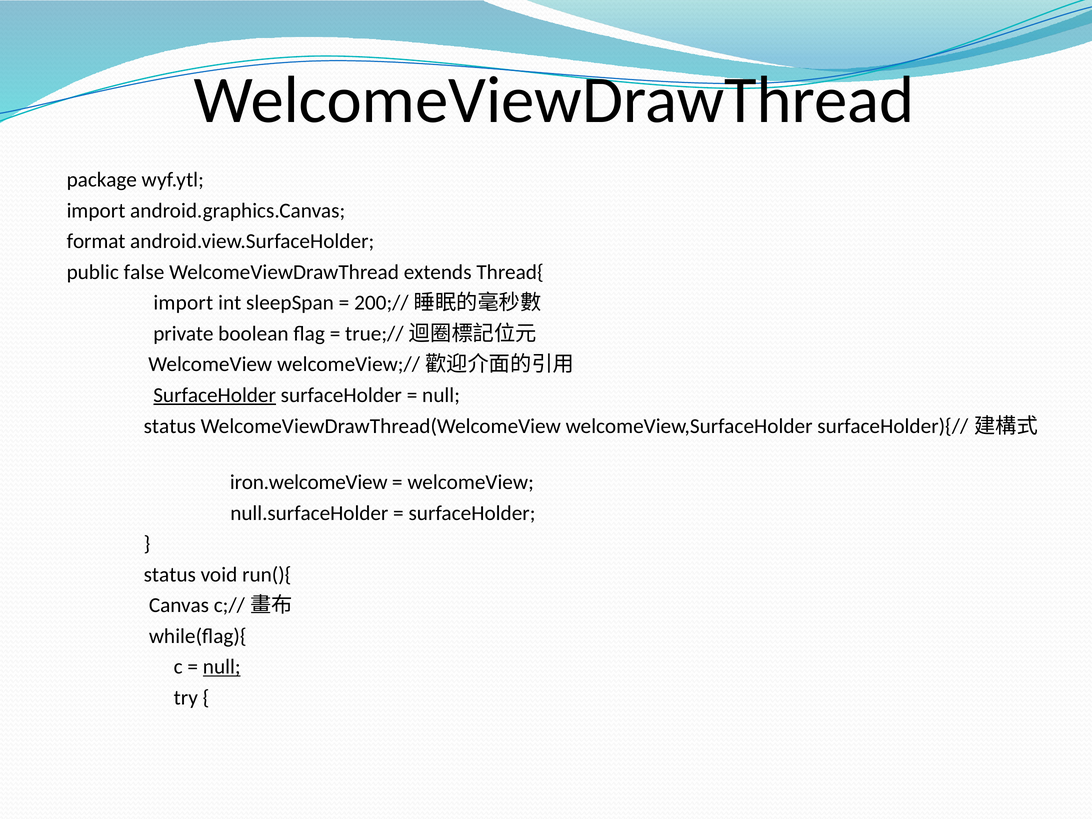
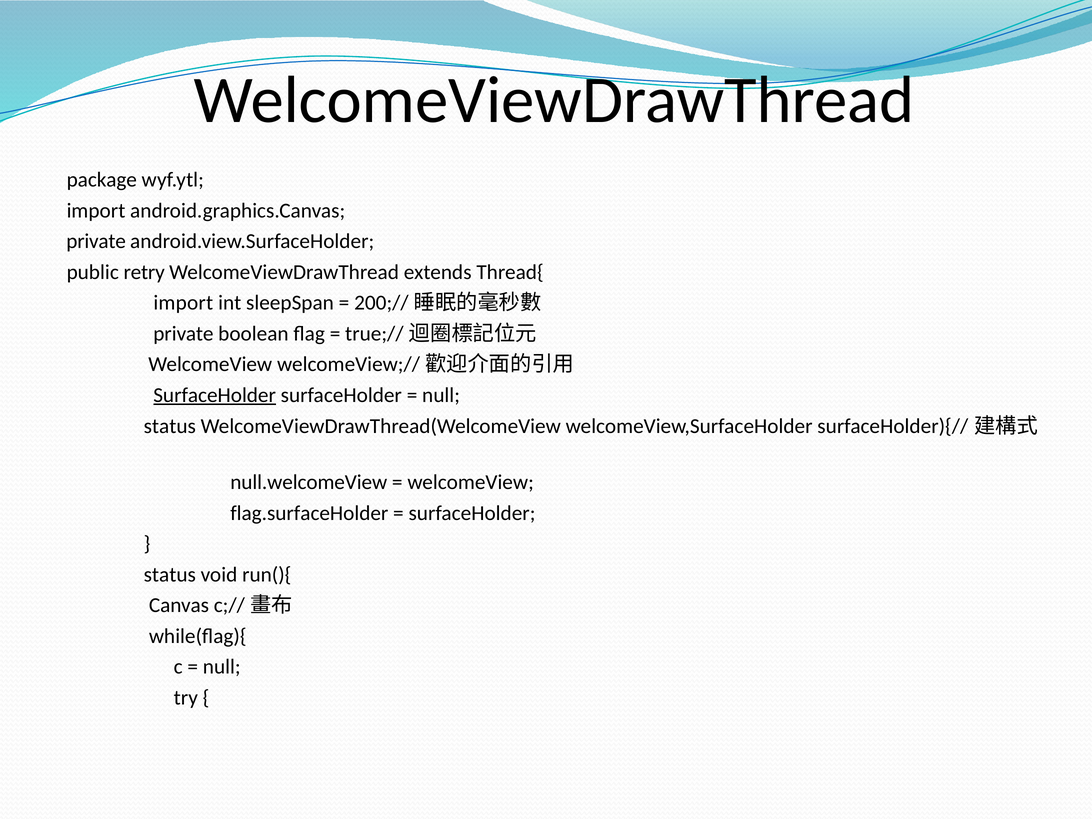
format at (96, 241): format -> private
false: false -> retry
iron.welcomeView: iron.welcomeView -> null.welcomeView
null.surfaceHolder: null.surfaceHolder -> flag.surfaceHolder
null at (222, 667) underline: present -> none
